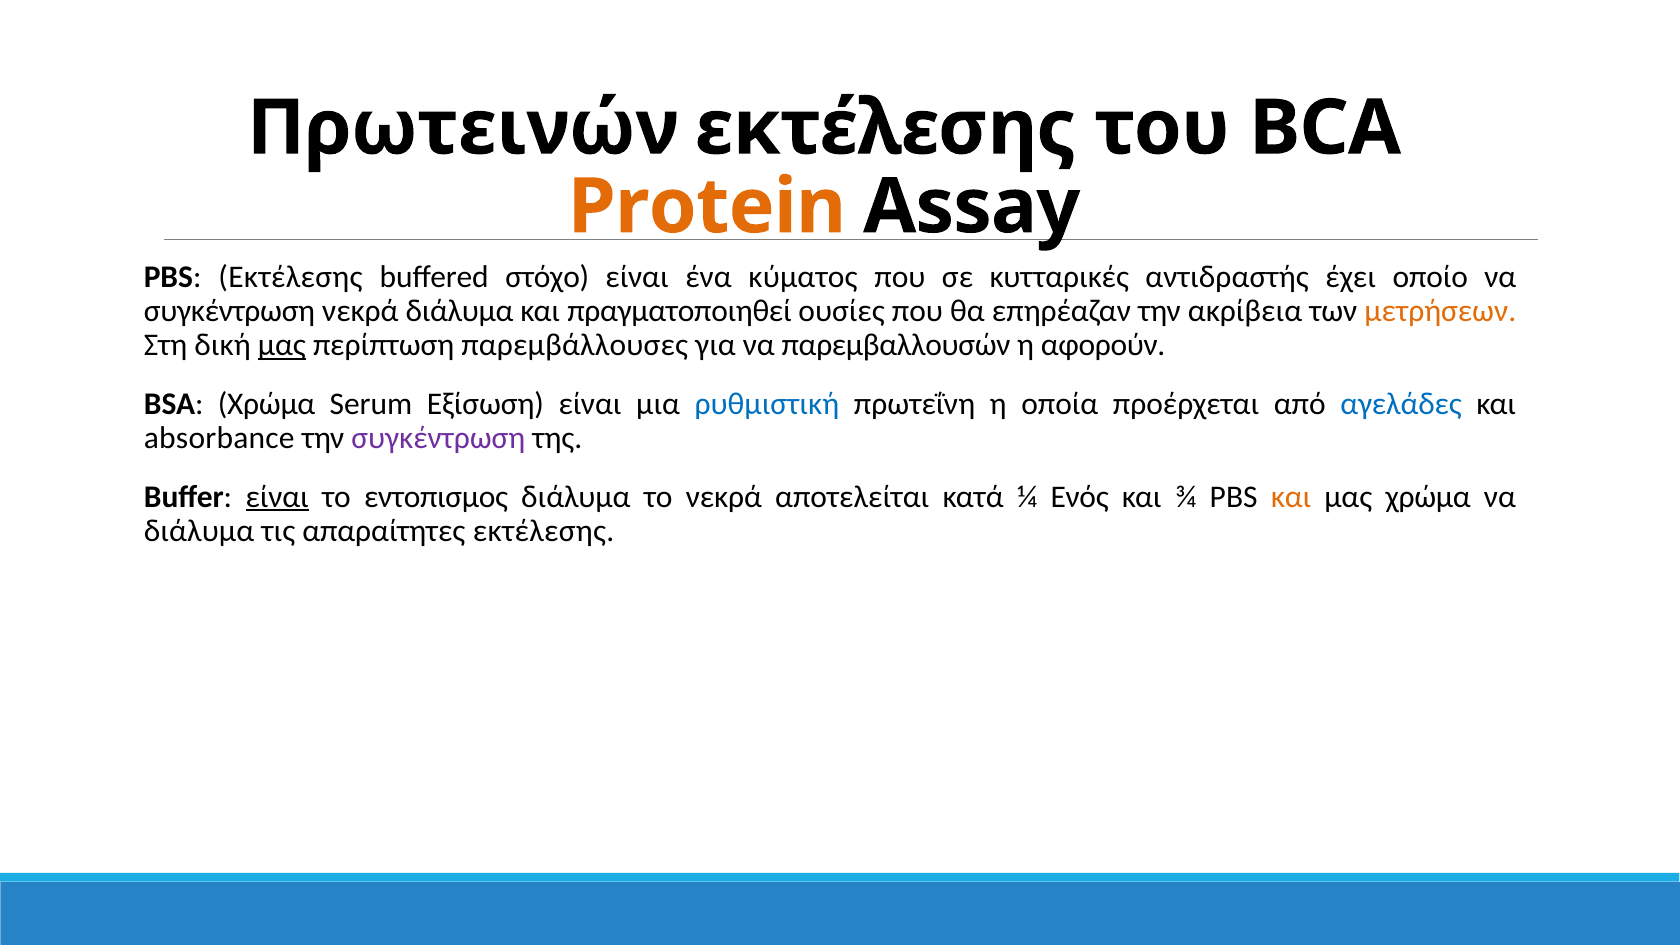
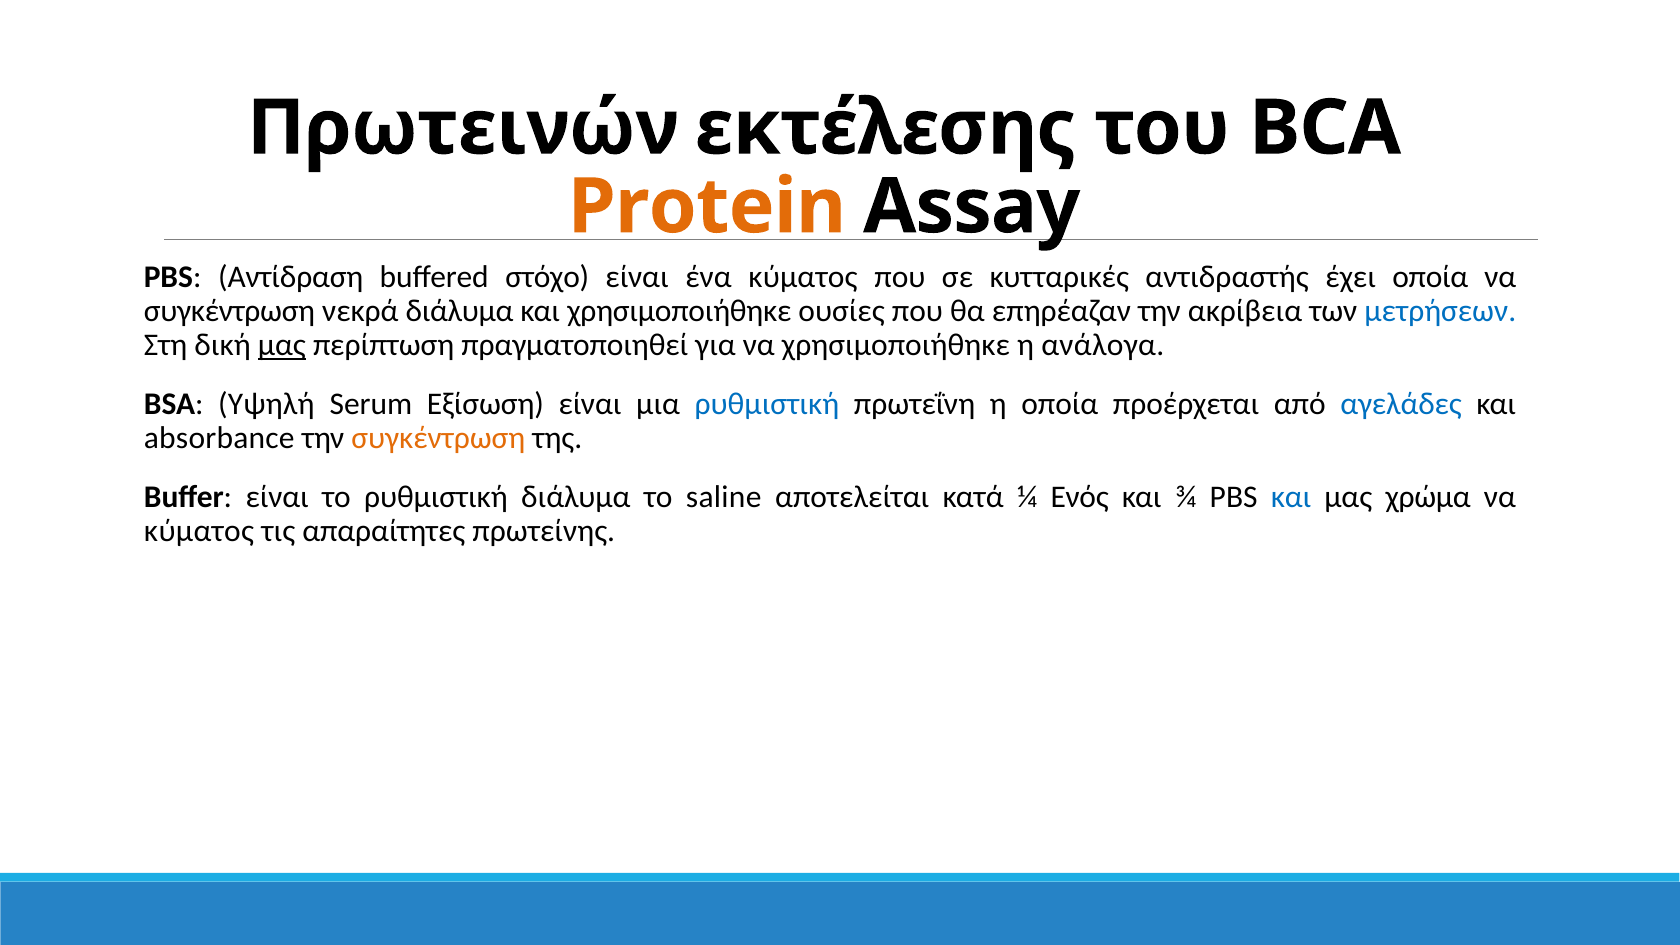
PBS Εκτέλεσης: Εκτέλεσης -> Αντίδραση
έχει οποίο: οποίο -> οποία
και πραγματοποιηθεί: πραγματοποιηθεί -> χρησιμοποιήθηκε
μετρήσεων colour: orange -> blue
παρεμβάλλουσες: παρεμβάλλουσες -> πραγματοποιηθεί
να παρεμβαλλουσών: παρεμβαλλουσών -> χρησιμοποιήθηκε
αφορούν: αφορούν -> ανάλογα
BSA Χρώμα: Χρώμα -> Υψηλή
συγκέντρωση at (438, 438) colour: purple -> orange
είναι at (277, 497) underline: present -> none
το εντοπισμος: εντοπισμος -> ρυθμιστική
το νεκρά: νεκρά -> saline
και at (1291, 497) colour: orange -> blue
διάλυμα at (199, 531): διάλυμα -> κύματος
απαραίτητες εκτέλεσης: εκτέλεσης -> πρωτείνης
